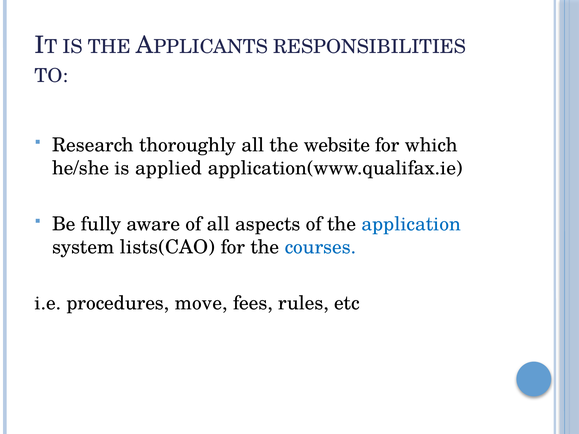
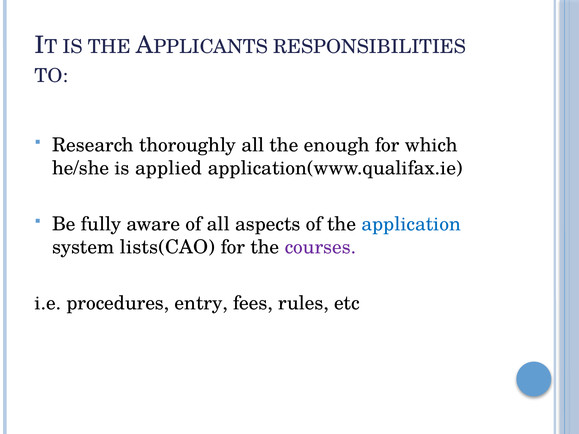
website: website -> enough
courses colour: blue -> purple
move: move -> entry
